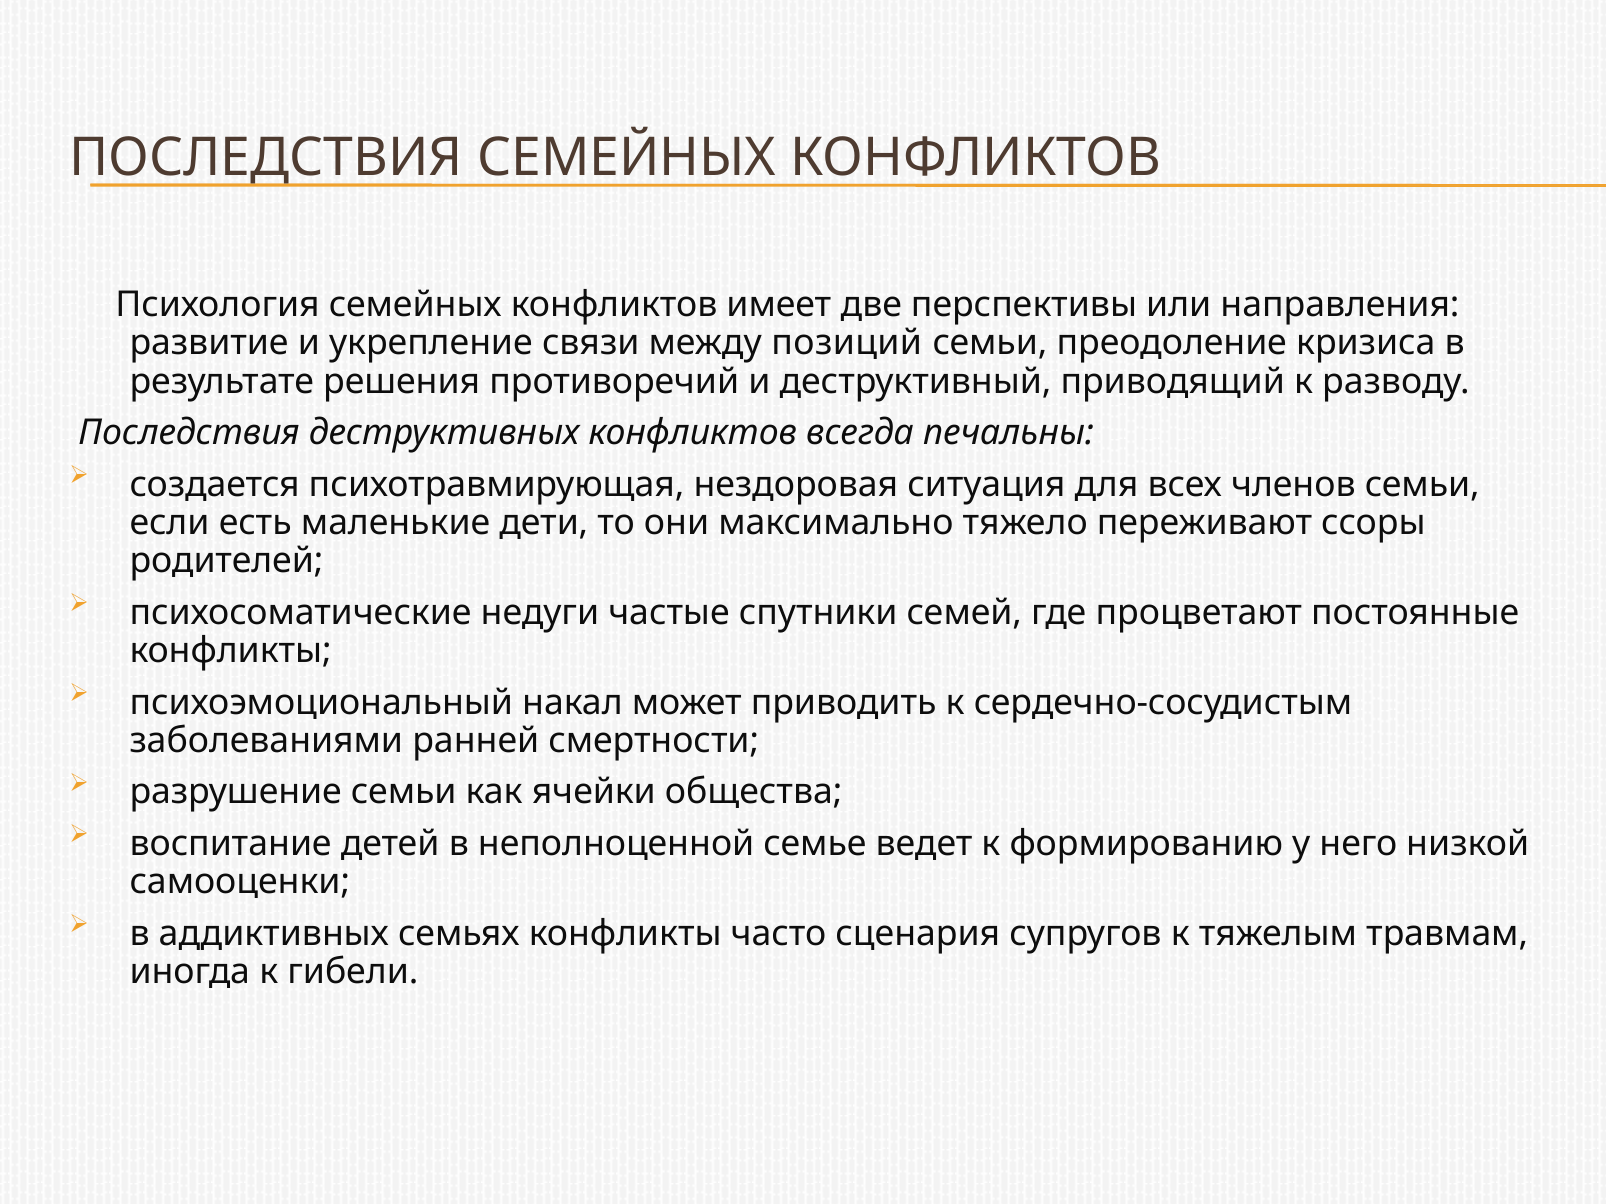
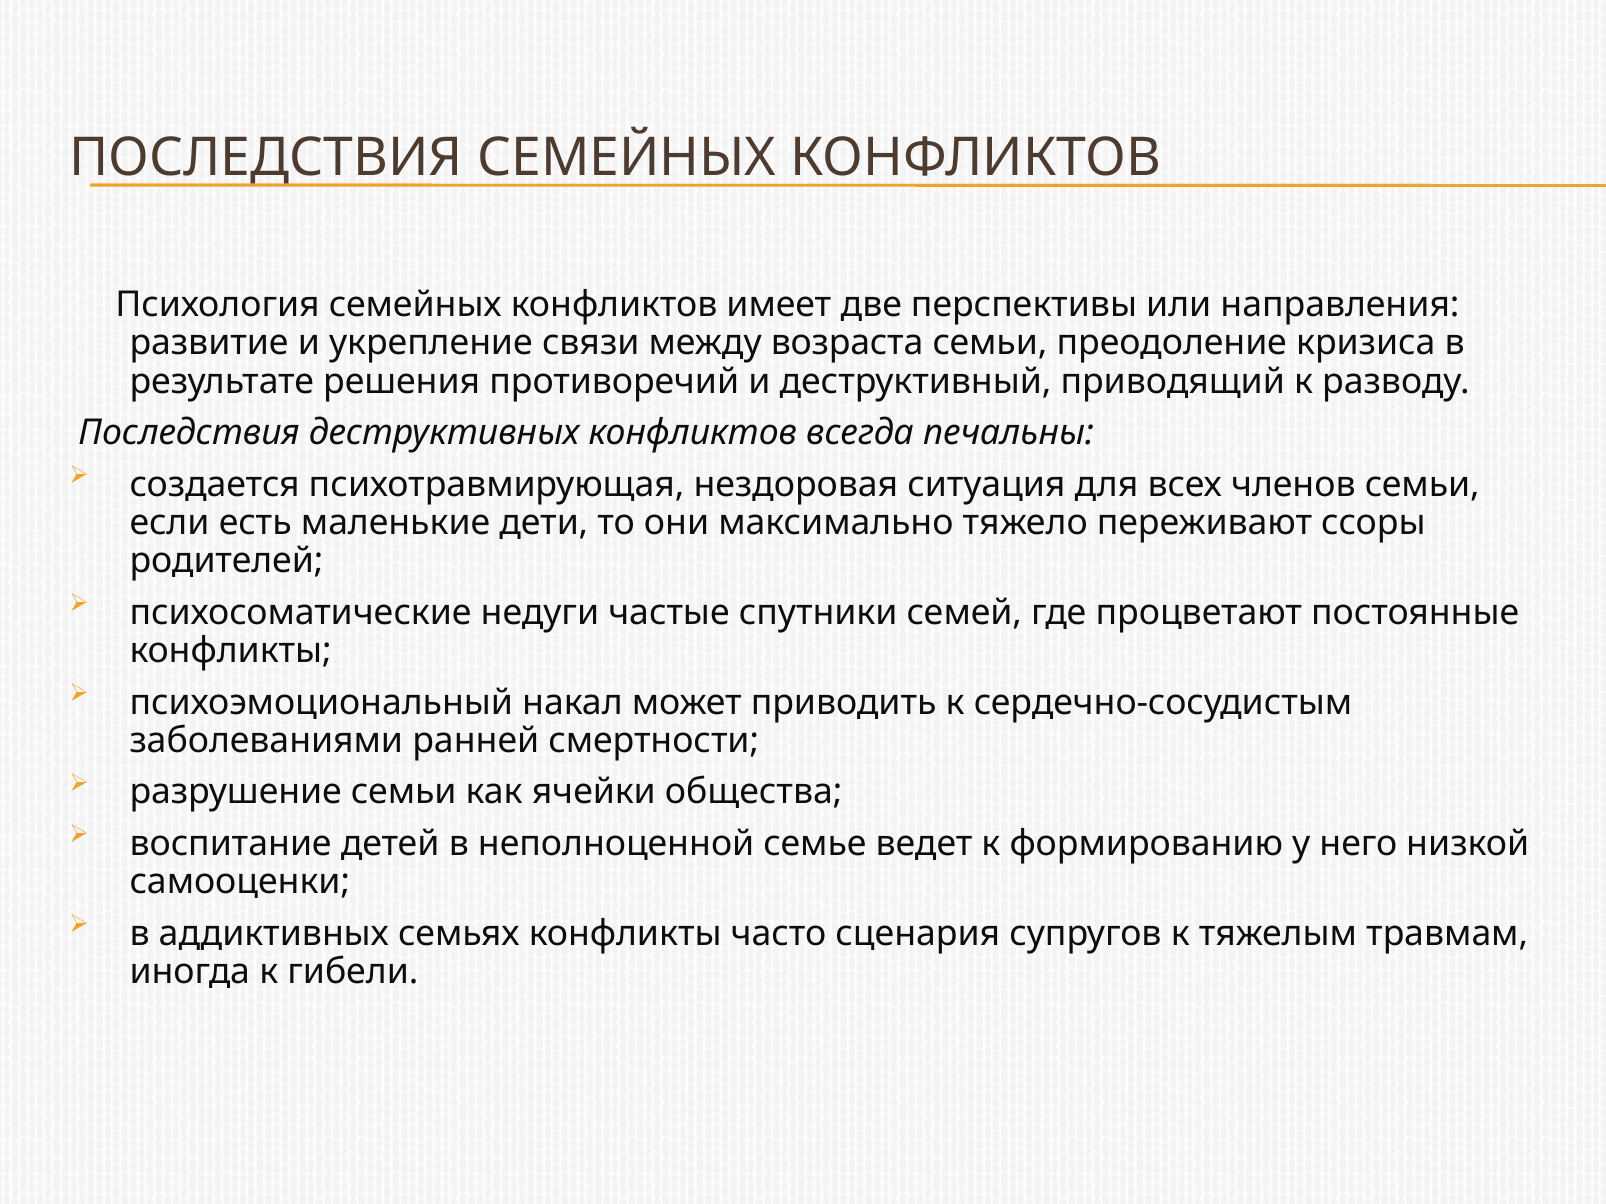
позиций: позиций -> возраста
